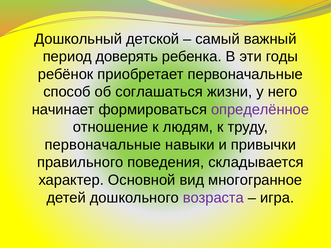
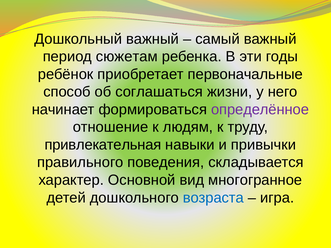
Дошкольный детской: детской -> важный
доверять: доверять -> сюжетам
первоначальные at (103, 145): первоначальные -> привлекательная
возраста colour: purple -> blue
